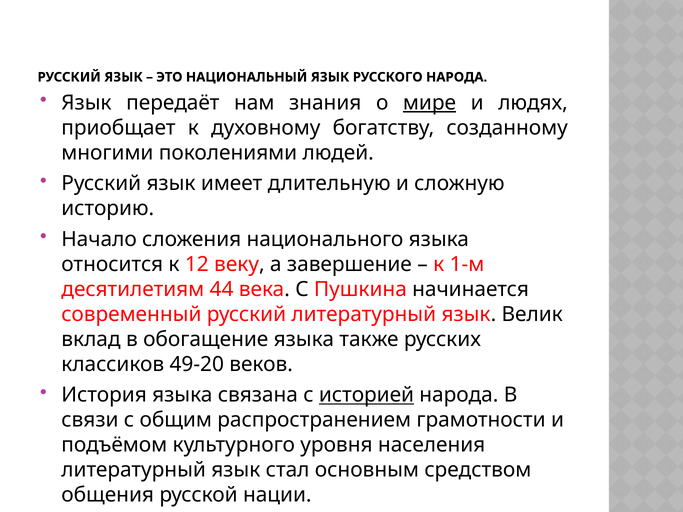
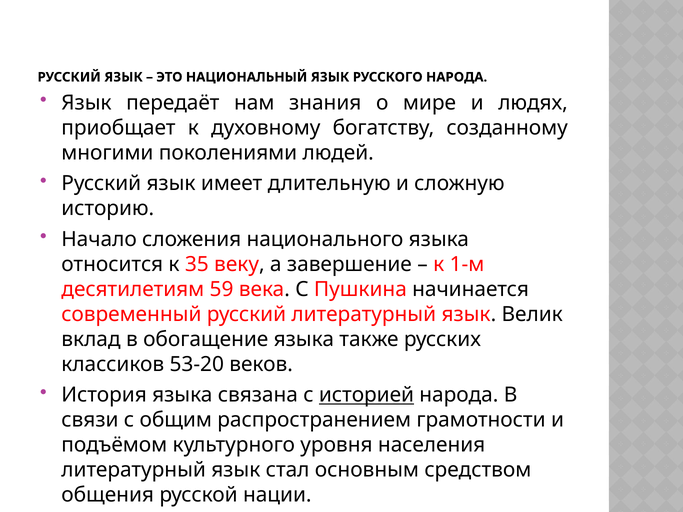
мире underline: present -> none
12: 12 -> 35
44: 44 -> 59
49-20: 49-20 -> 53-20
